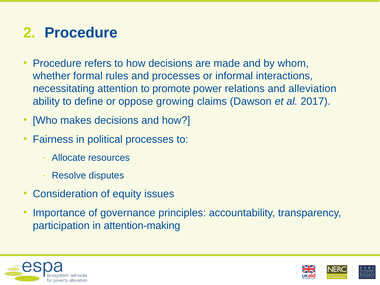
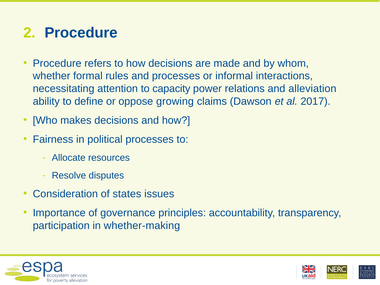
promote: promote -> capacity
equity: equity -> states
attention-making: attention-making -> whether-making
